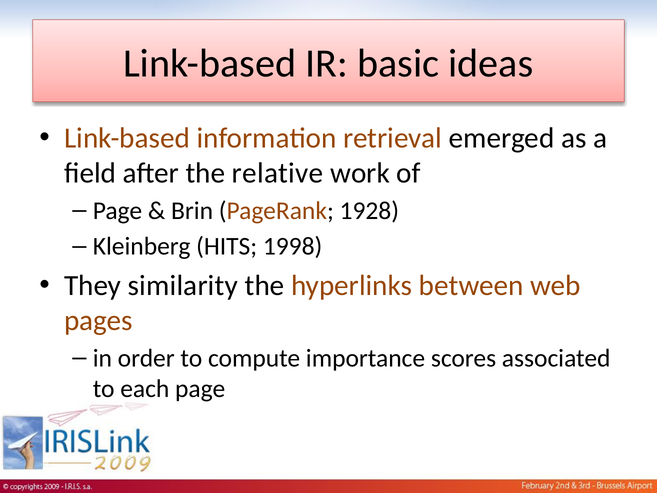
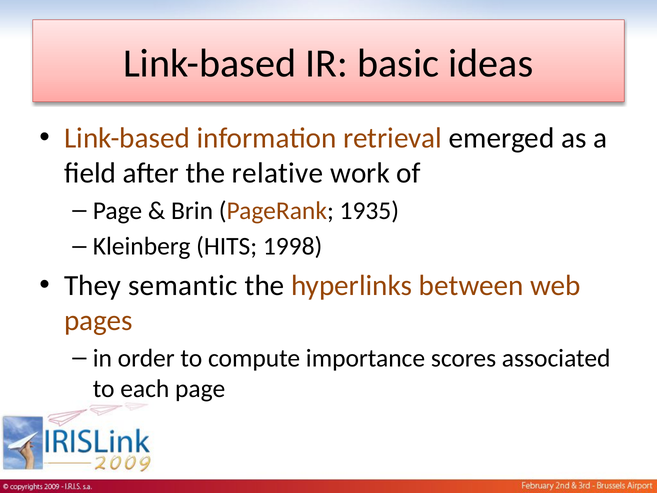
1928: 1928 -> 1935
similarity: similarity -> semantic
